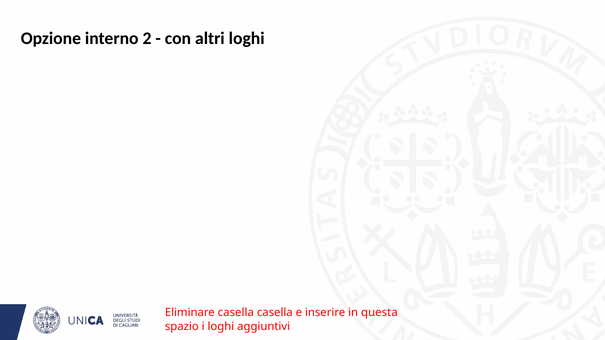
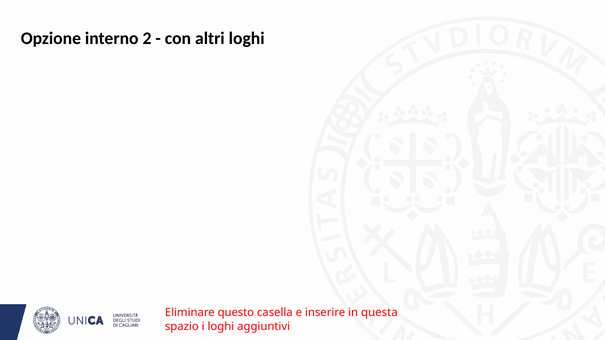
Eliminare casella: casella -> questo
